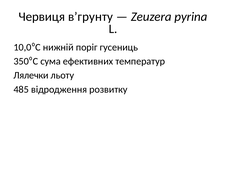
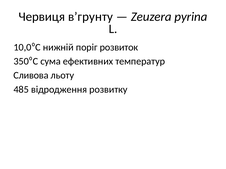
гусениць: гусениць -> розвиток
Лялечки: Лялечки -> Сливова
